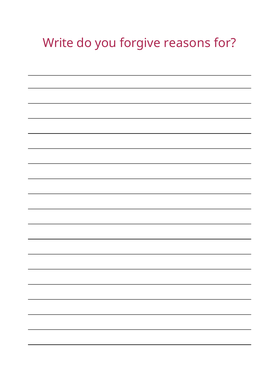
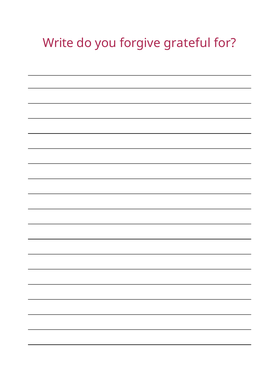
reasons: reasons -> grateful
